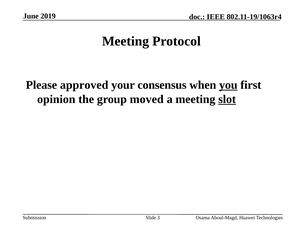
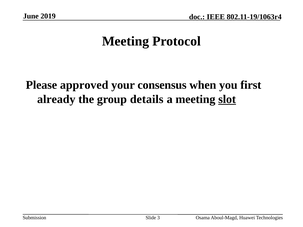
you underline: present -> none
opinion: opinion -> already
moved: moved -> details
